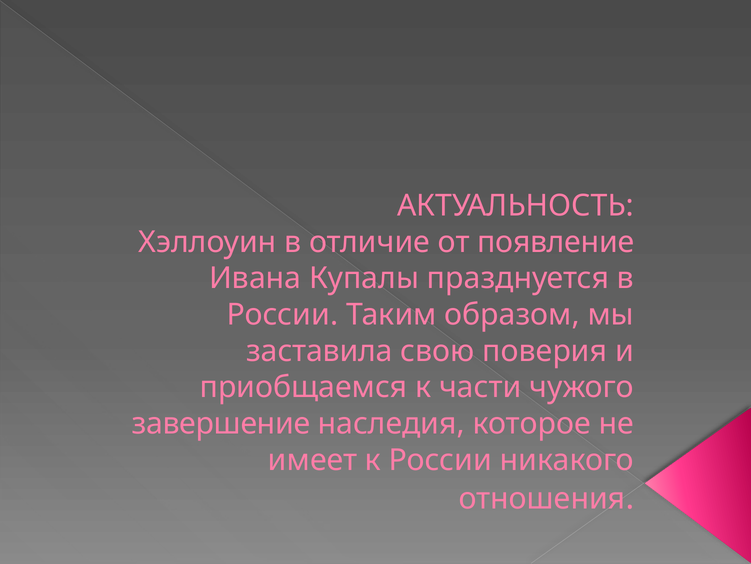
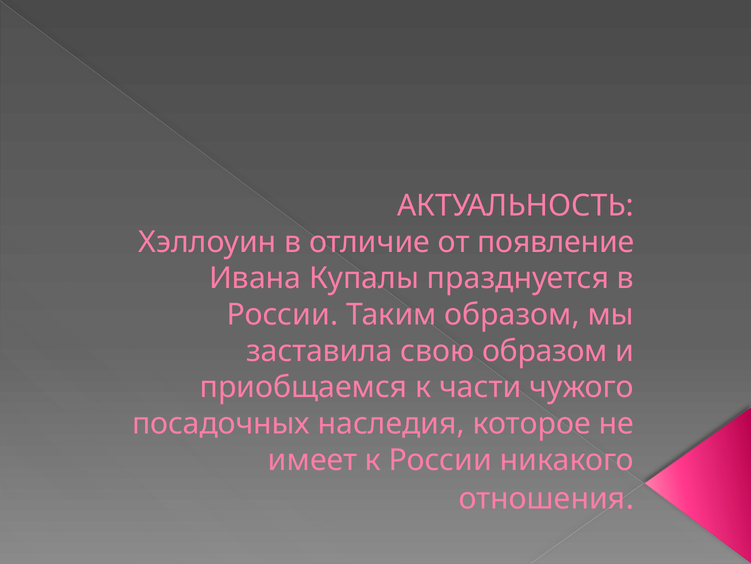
свою поверия: поверия -> образом
завершение: завершение -> посадочных
